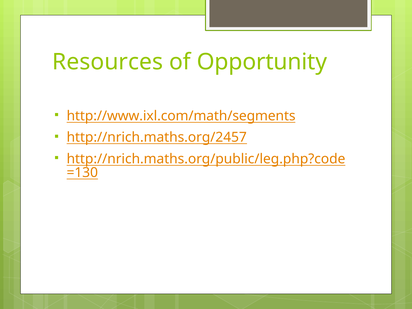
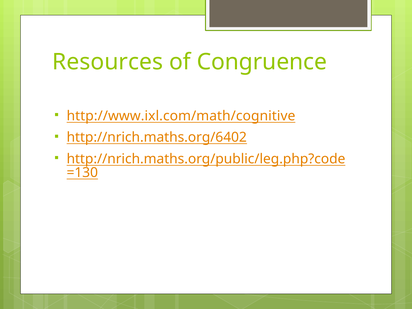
Opportunity: Opportunity -> Congruence
http://www.ixl.com/math/segments: http://www.ixl.com/math/segments -> http://www.ixl.com/math/cognitive
http://nrich.maths.org/2457: http://nrich.maths.org/2457 -> http://nrich.maths.org/6402
